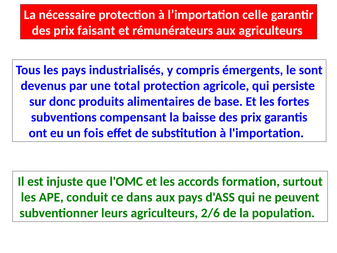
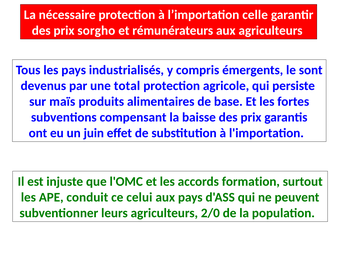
faisant: faisant -> sorgho
donc: donc -> maïs
fois: fois -> juin
dans: dans -> celui
2/6: 2/6 -> 2/0
